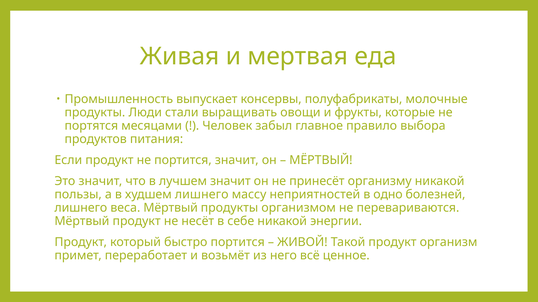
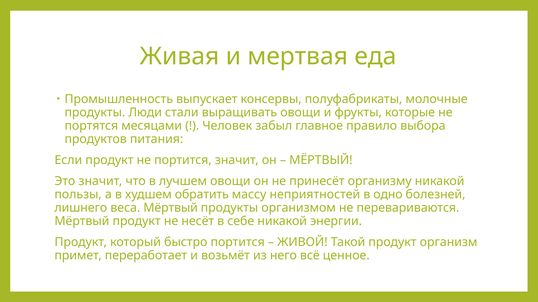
лучшем значит: значит -> овощи
худшем лишнего: лишнего -> обратить
